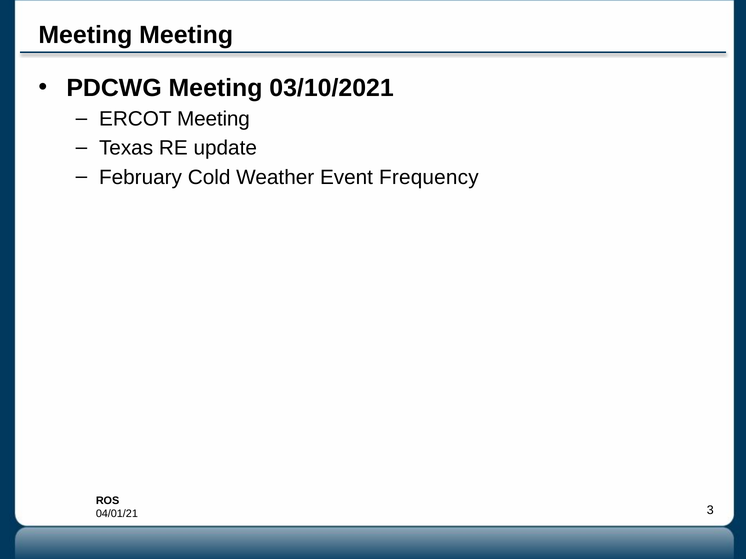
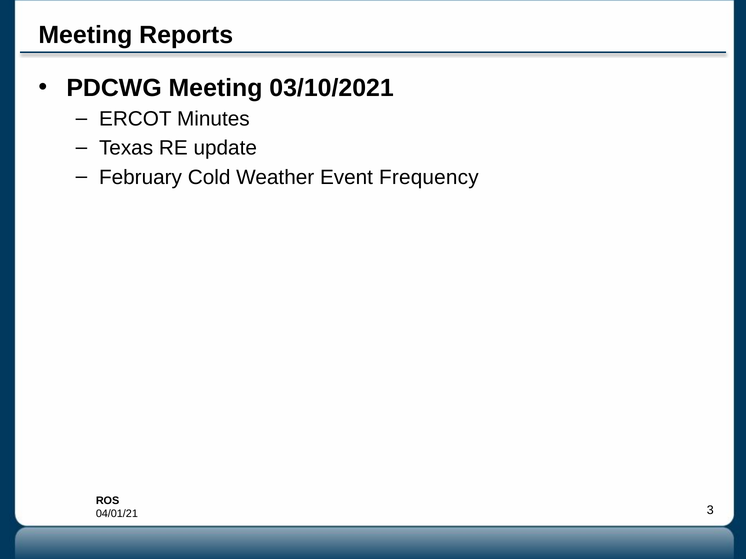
Meeting Meeting: Meeting -> Reports
ERCOT Meeting: Meeting -> Minutes
